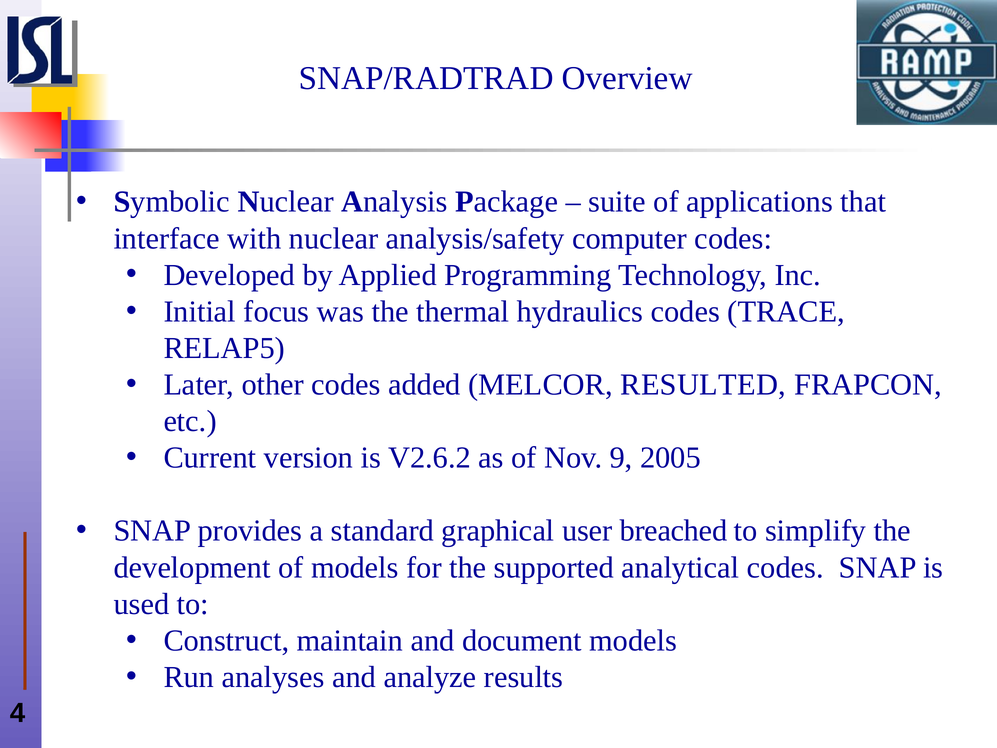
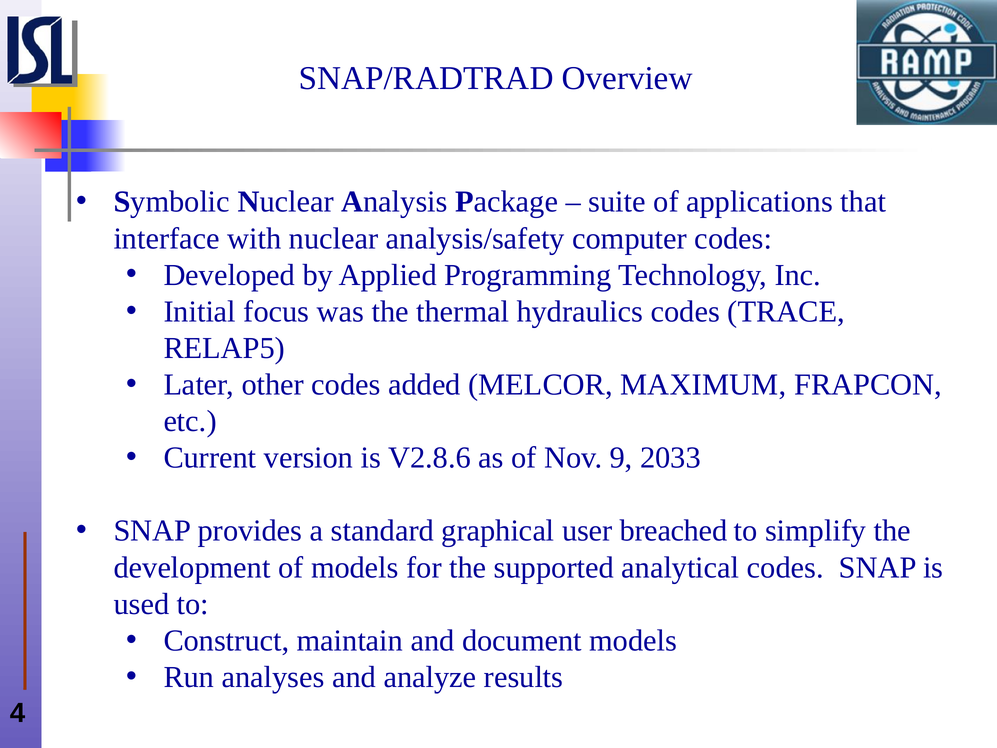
RESULTED: RESULTED -> MAXIMUM
V2.6.2: V2.6.2 -> V2.8.6
2005: 2005 -> 2033
